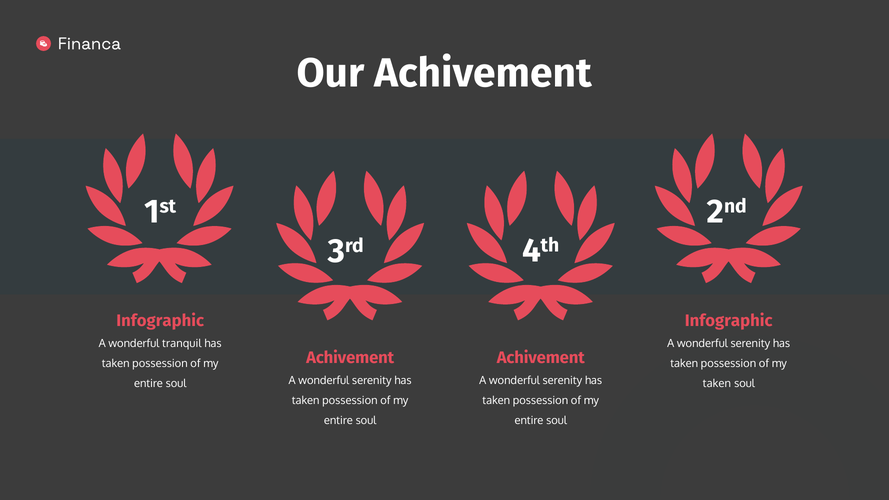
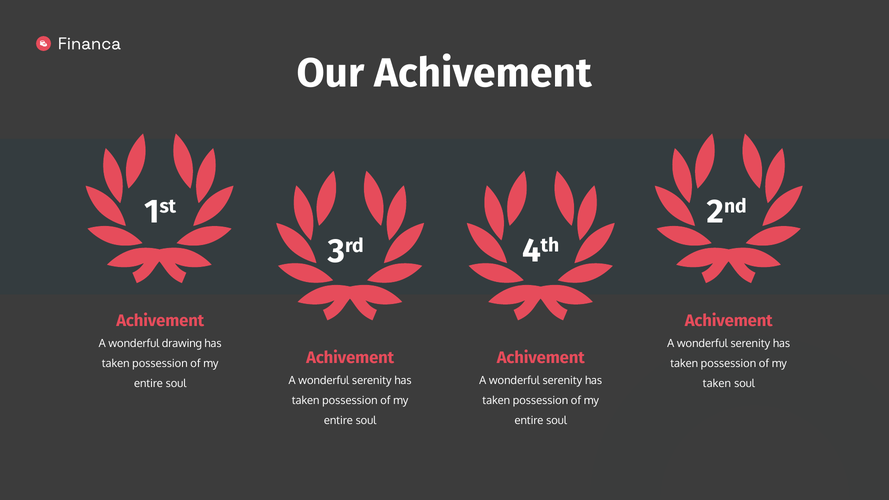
Infographic at (160, 321): Infographic -> Achivement
Infographic at (729, 321): Infographic -> Achivement
tranquil: tranquil -> drawing
